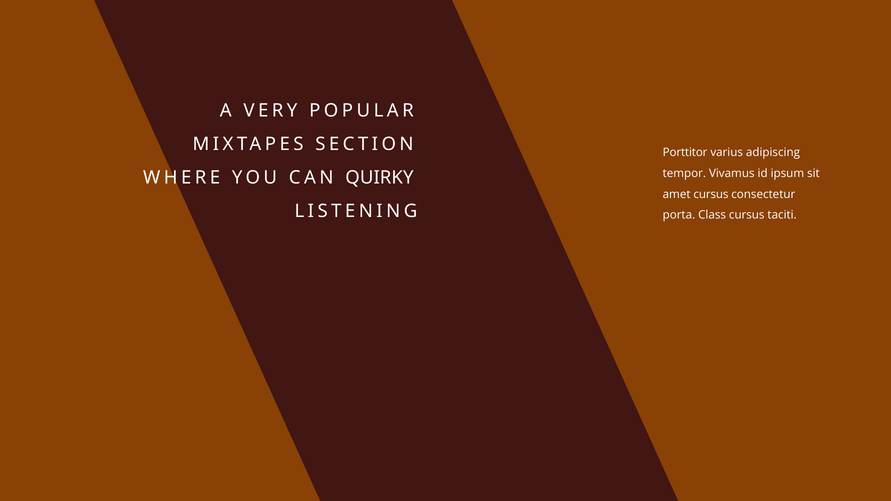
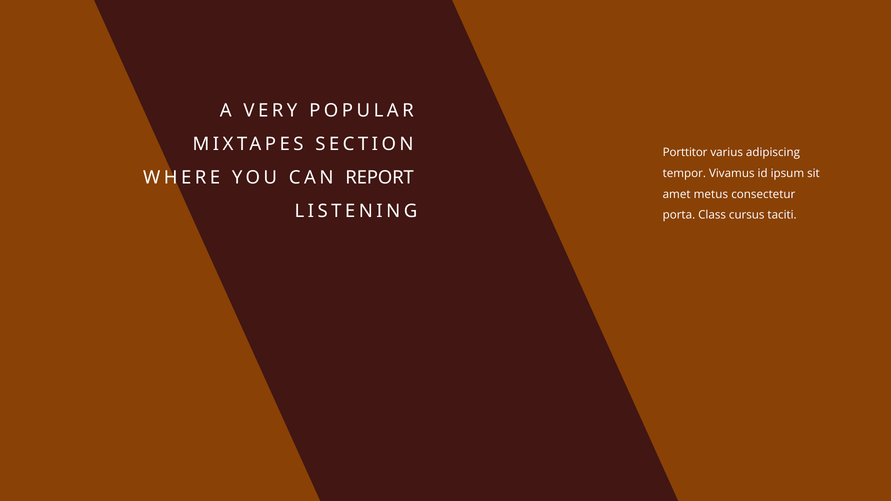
QUIRKY: QUIRKY -> REPORT
amet cursus: cursus -> metus
